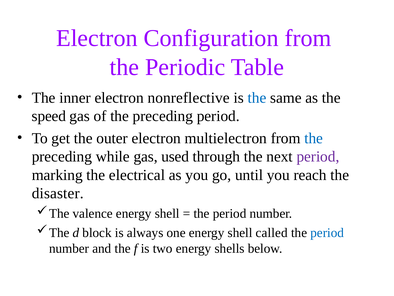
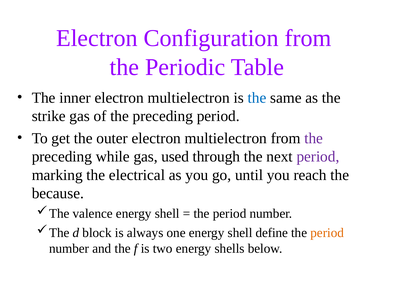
inner electron nonreflective: nonreflective -> multielectron
speed: speed -> strike
the at (314, 138) colour: blue -> purple
disaster: disaster -> because
called: called -> define
period at (327, 232) colour: blue -> orange
